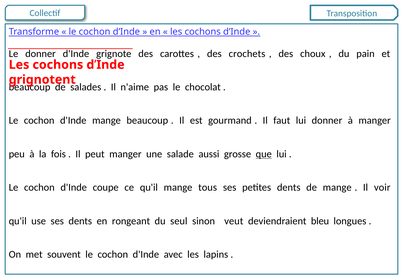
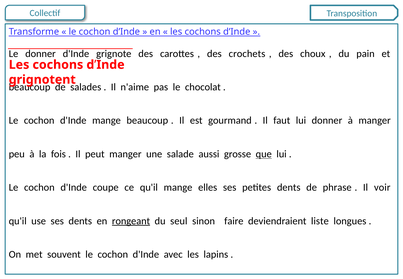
tous: tous -> elles
de mange: mange -> phrase
rongeant underline: none -> present
veut: veut -> faire
bleu: bleu -> liste
